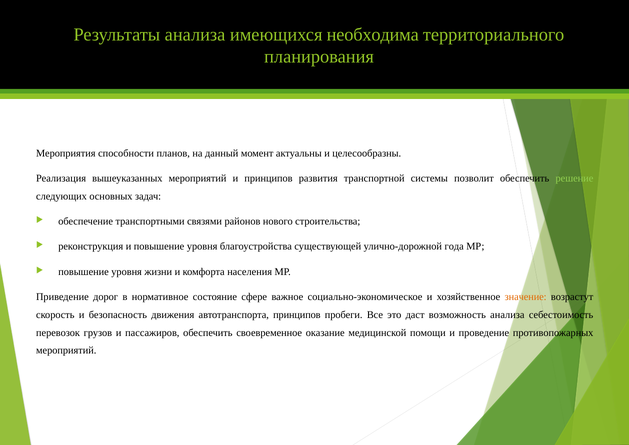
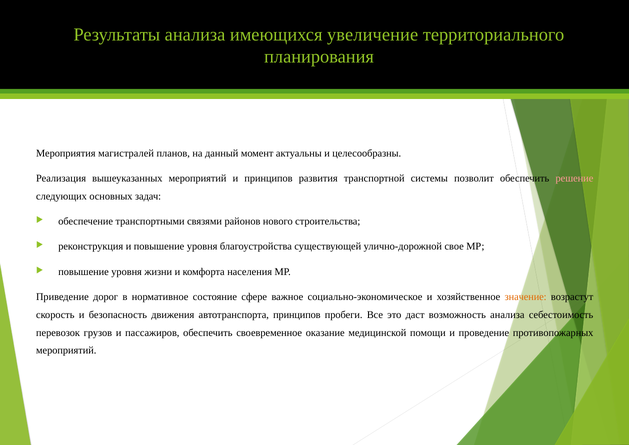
необходима: необходима -> увеличение
способности: способности -> магистралей
решение colour: light green -> pink
года: года -> свое
